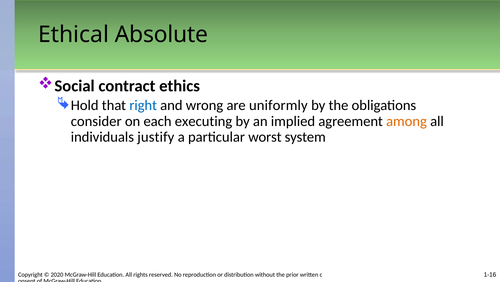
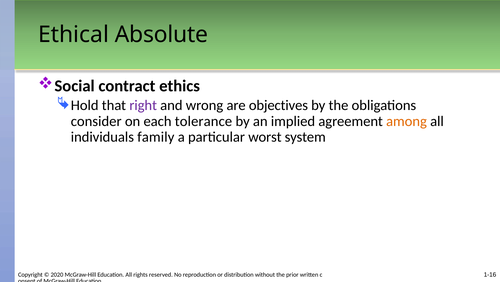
right colour: blue -> purple
uniformly: uniformly -> objectives
executing: executing -> tolerance
justify: justify -> family
